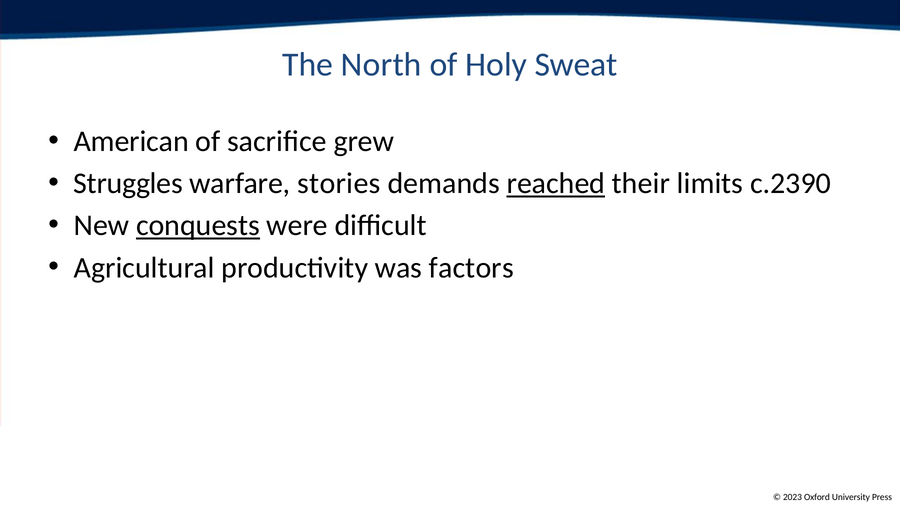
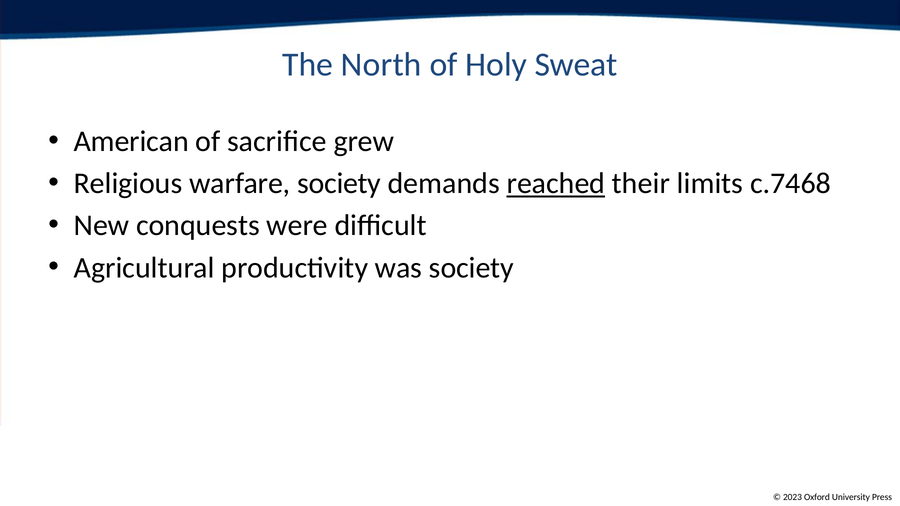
Struggles: Struggles -> Religious
warfare stories: stories -> society
c.2390: c.2390 -> c.7468
conquests underline: present -> none
was factors: factors -> society
